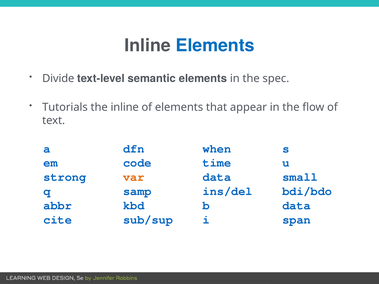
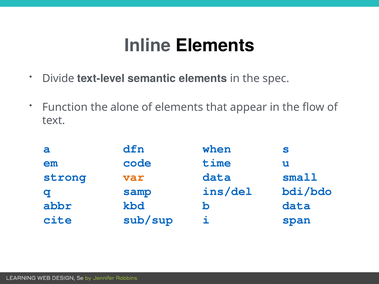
Elements at (215, 46) colour: blue -> black
Tutorials: Tutorials -> Function
the inline: inline -> alone
